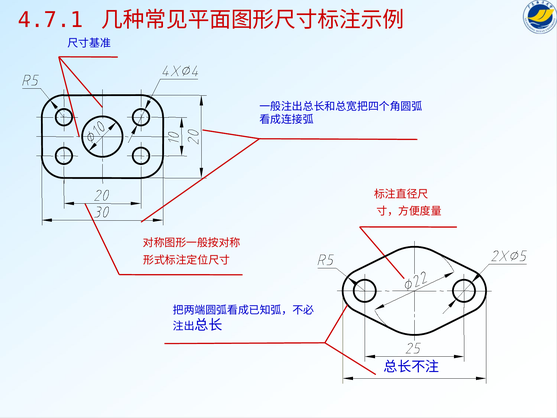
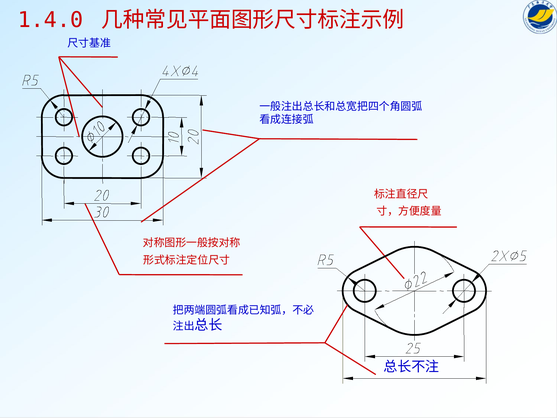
4.7.1: 4.7.1 -> 1.4.0
